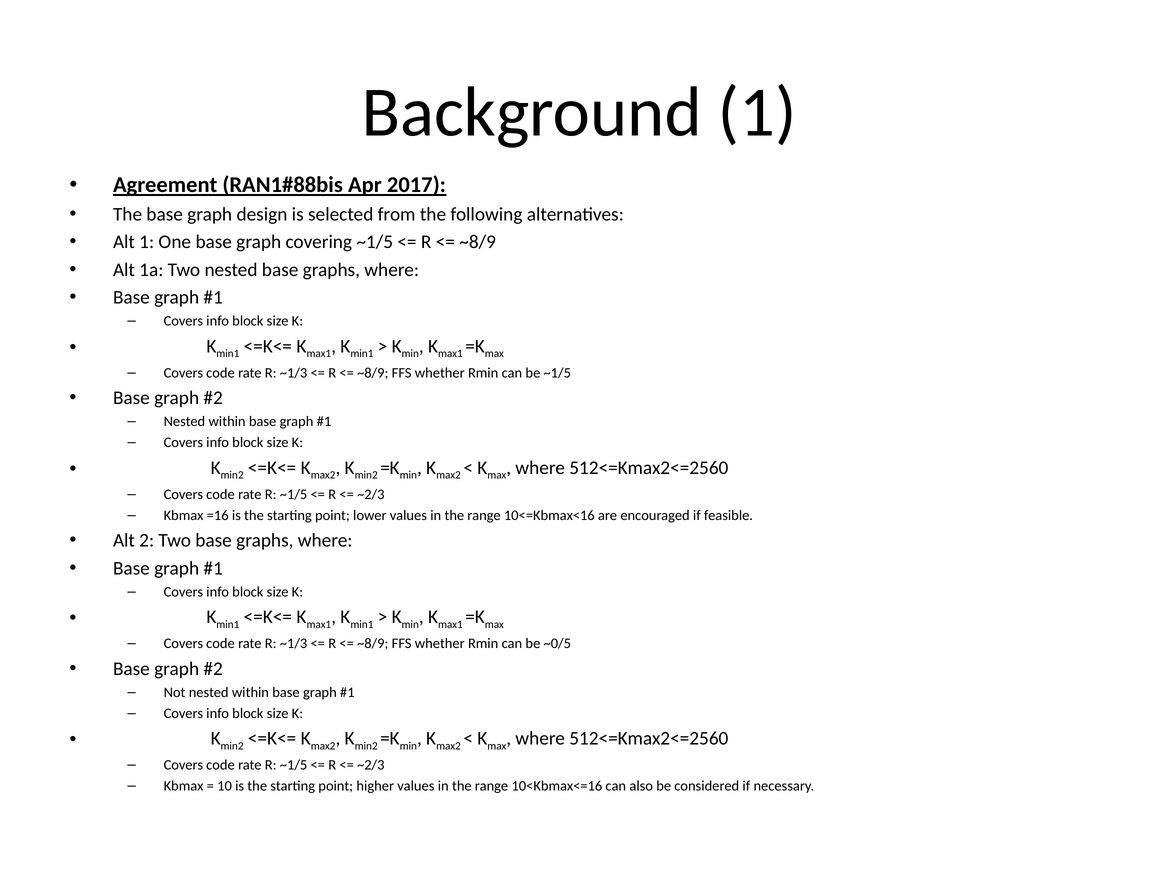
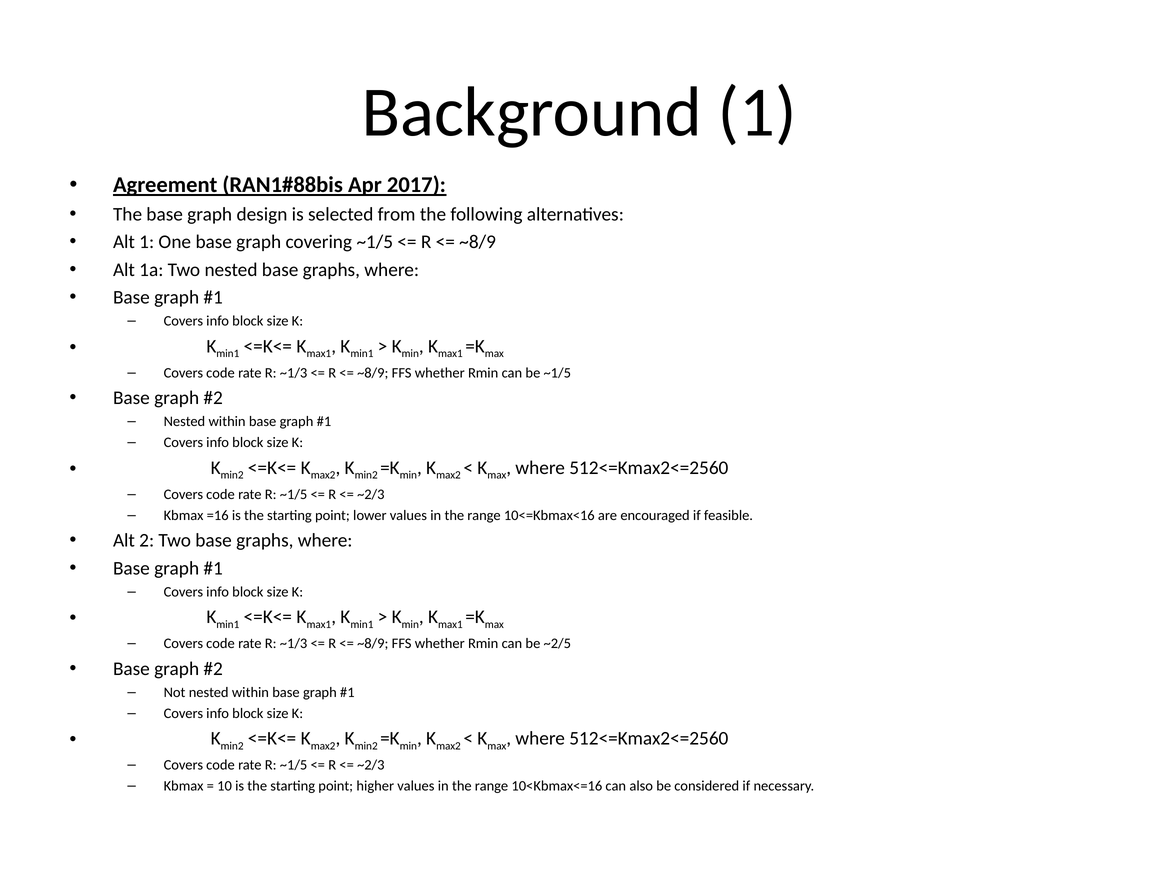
~0/5: ~0/5 -> ~2/5
